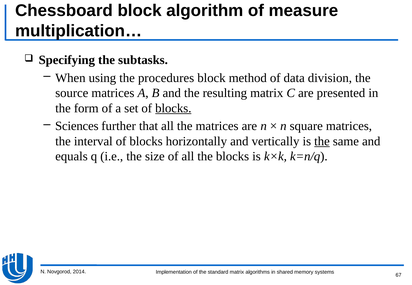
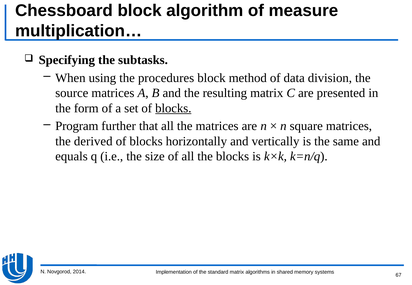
Sciences: Sciences -> Program
interval: interval -> derived
the at (322, 141) underline: present -> none
